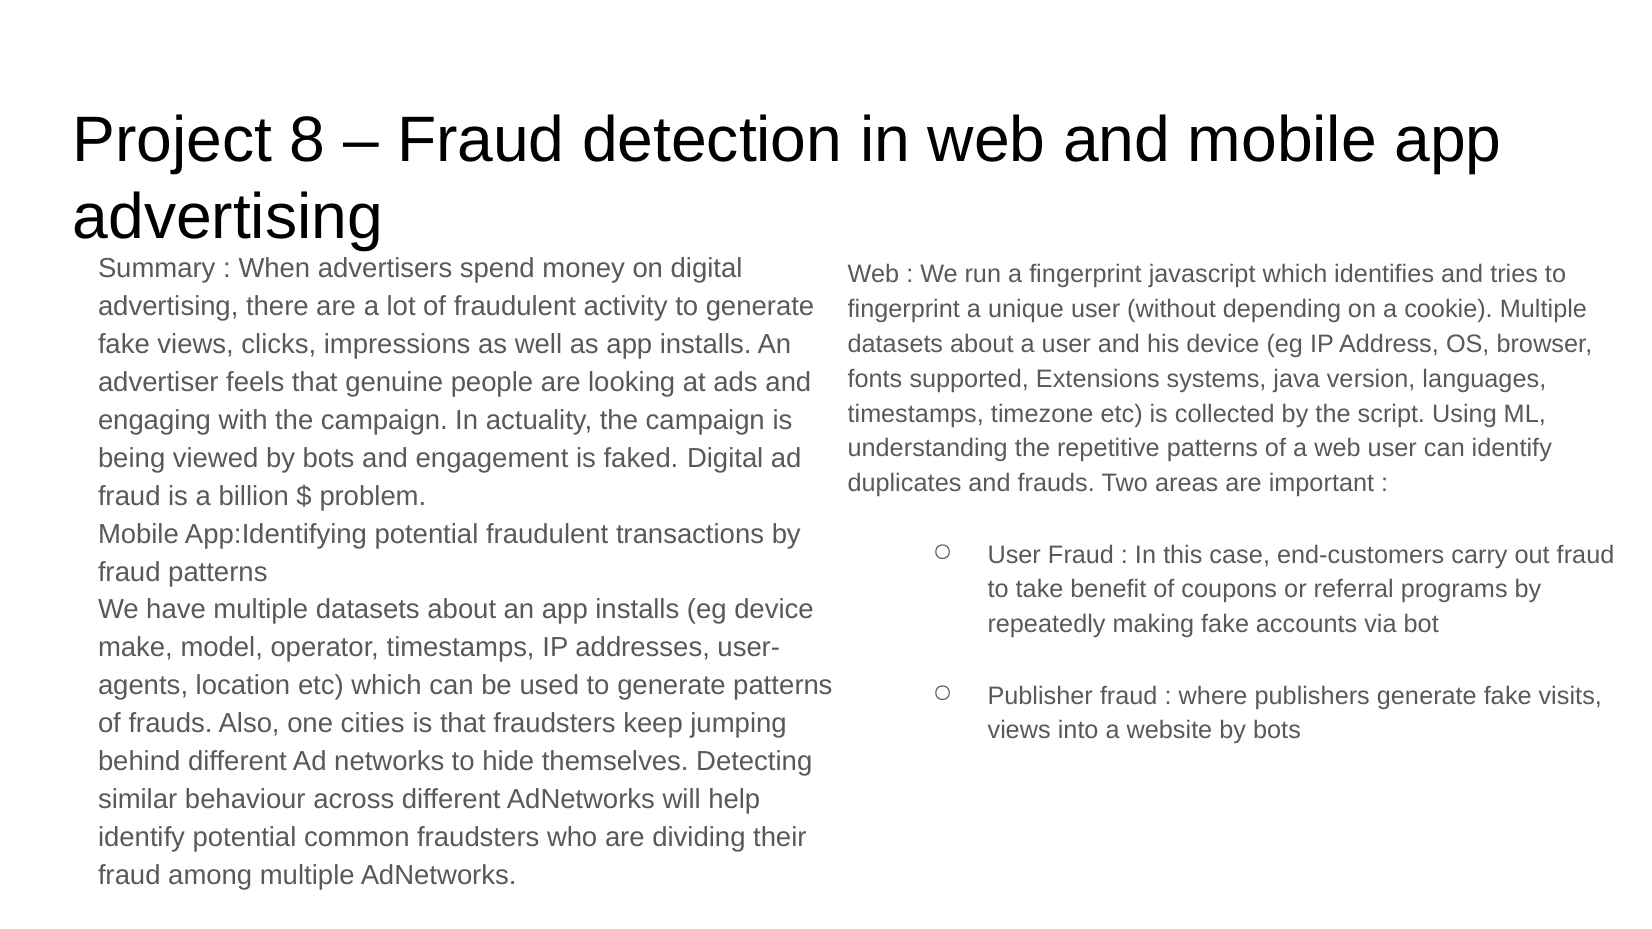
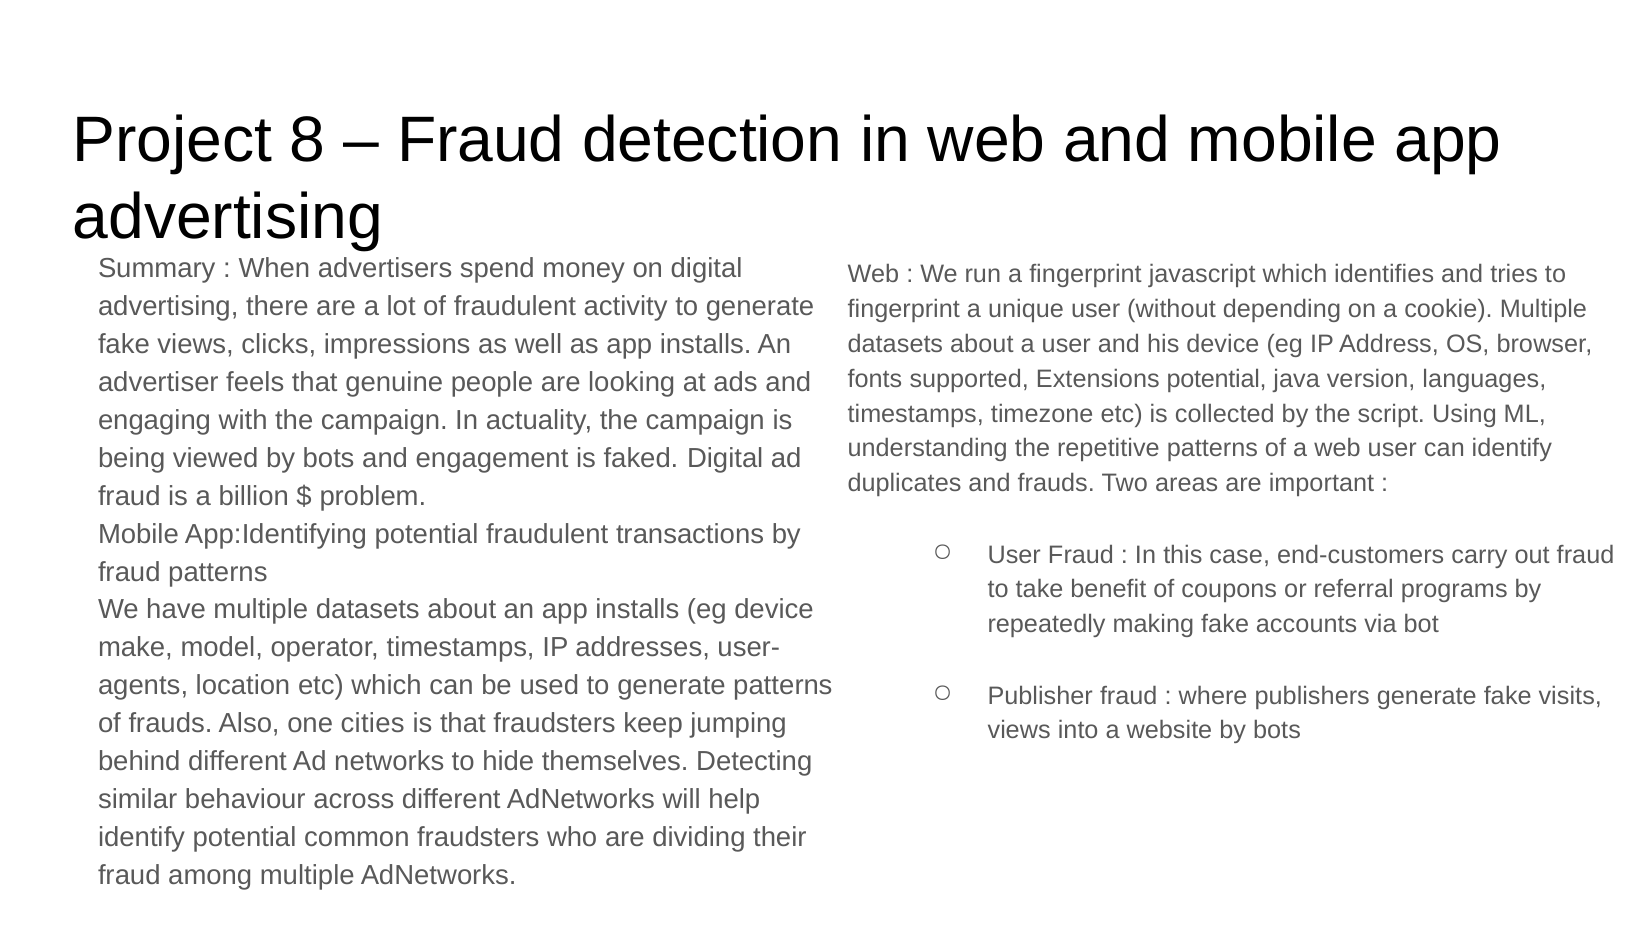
Extensions systems: systems -> potential
